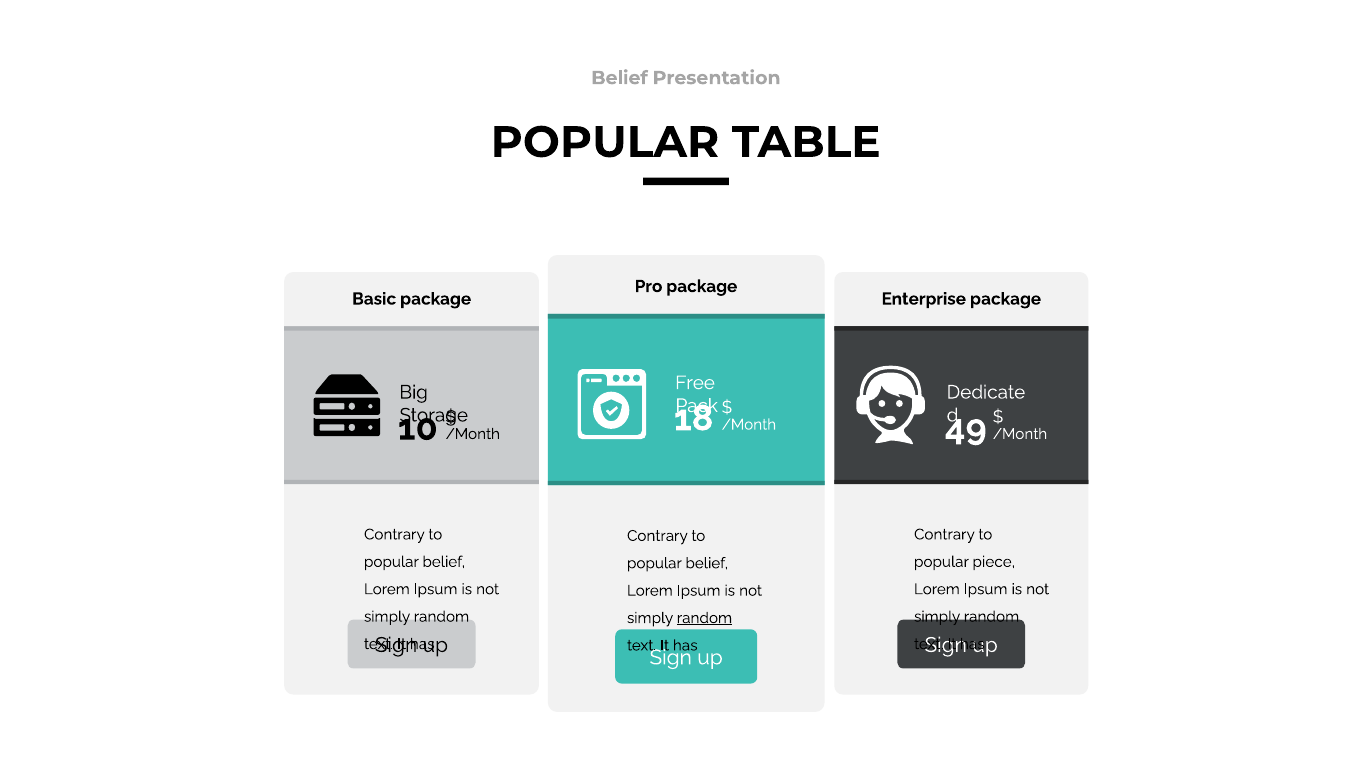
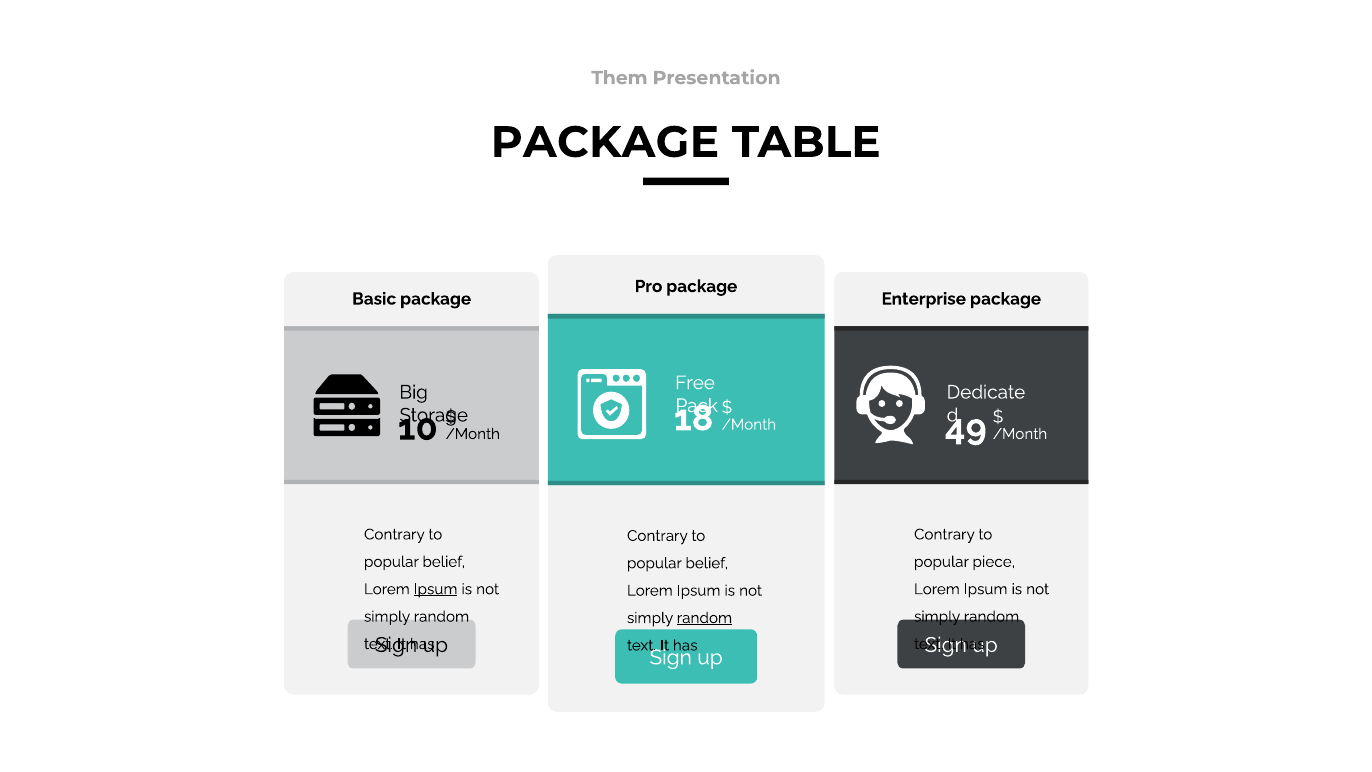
Belief at (619, 78): Belief -> Them
POPULAR at (605, 142): POPULAR -> PACKAGE
Ipsum at (436, 589) underline: none -> present
